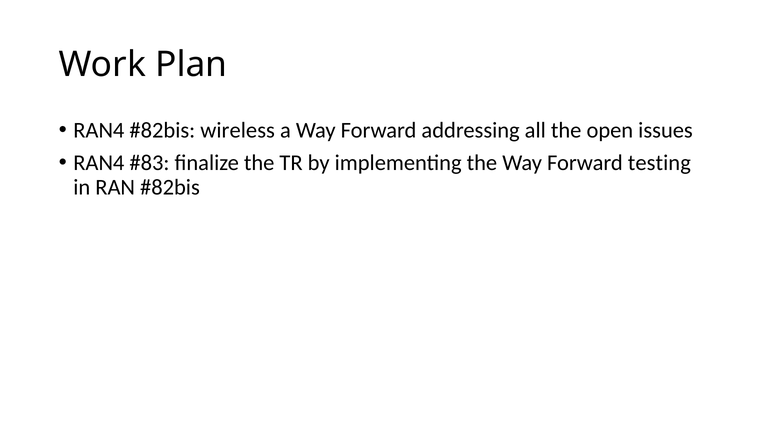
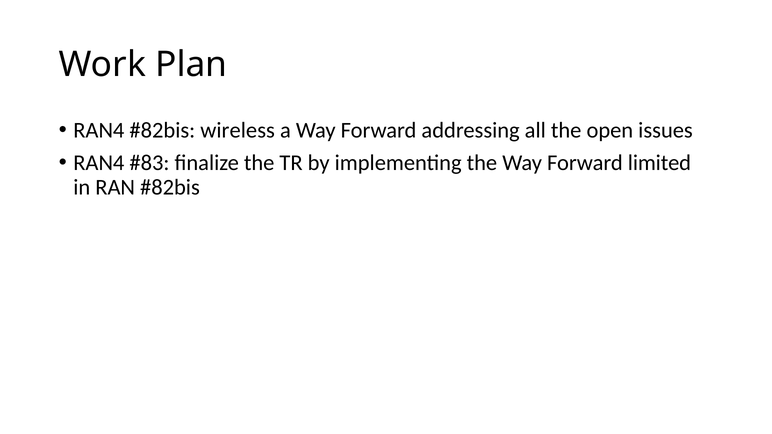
testing: testing -> limited
